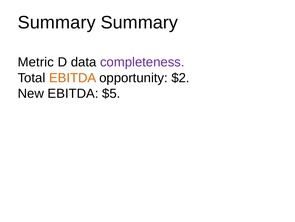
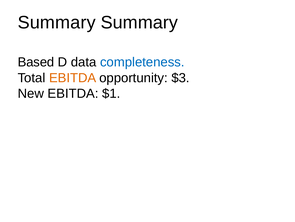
Metric: Metric -> Based
completeness colour: purple -> blue
$2: $2 -> $3
$5: $5 -> $1
